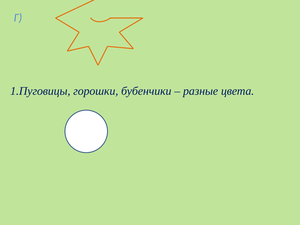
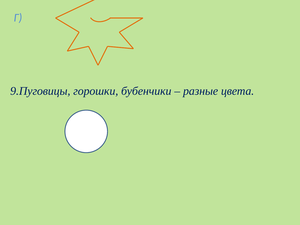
1.Пуговицы: 1.Пуговицы -> 9.Пуговицы
